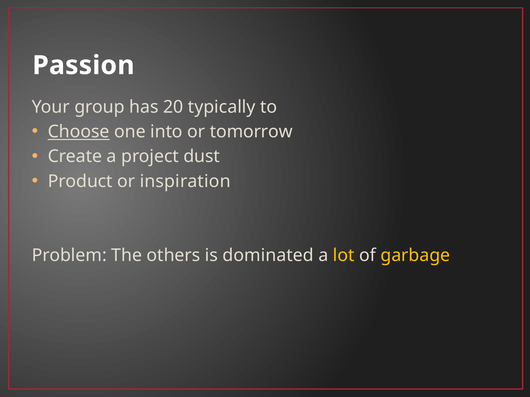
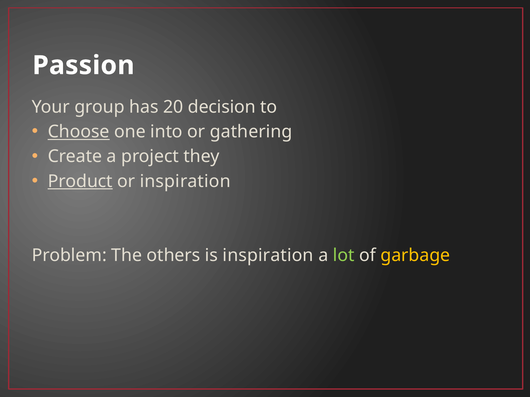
typically: typically -> decision
tomorrow: tomorrow -> gathering
dust: dust -> they
Product underline: none -> present
is dominated: dominated -> inspiration
lot colour: yellow -> light green
